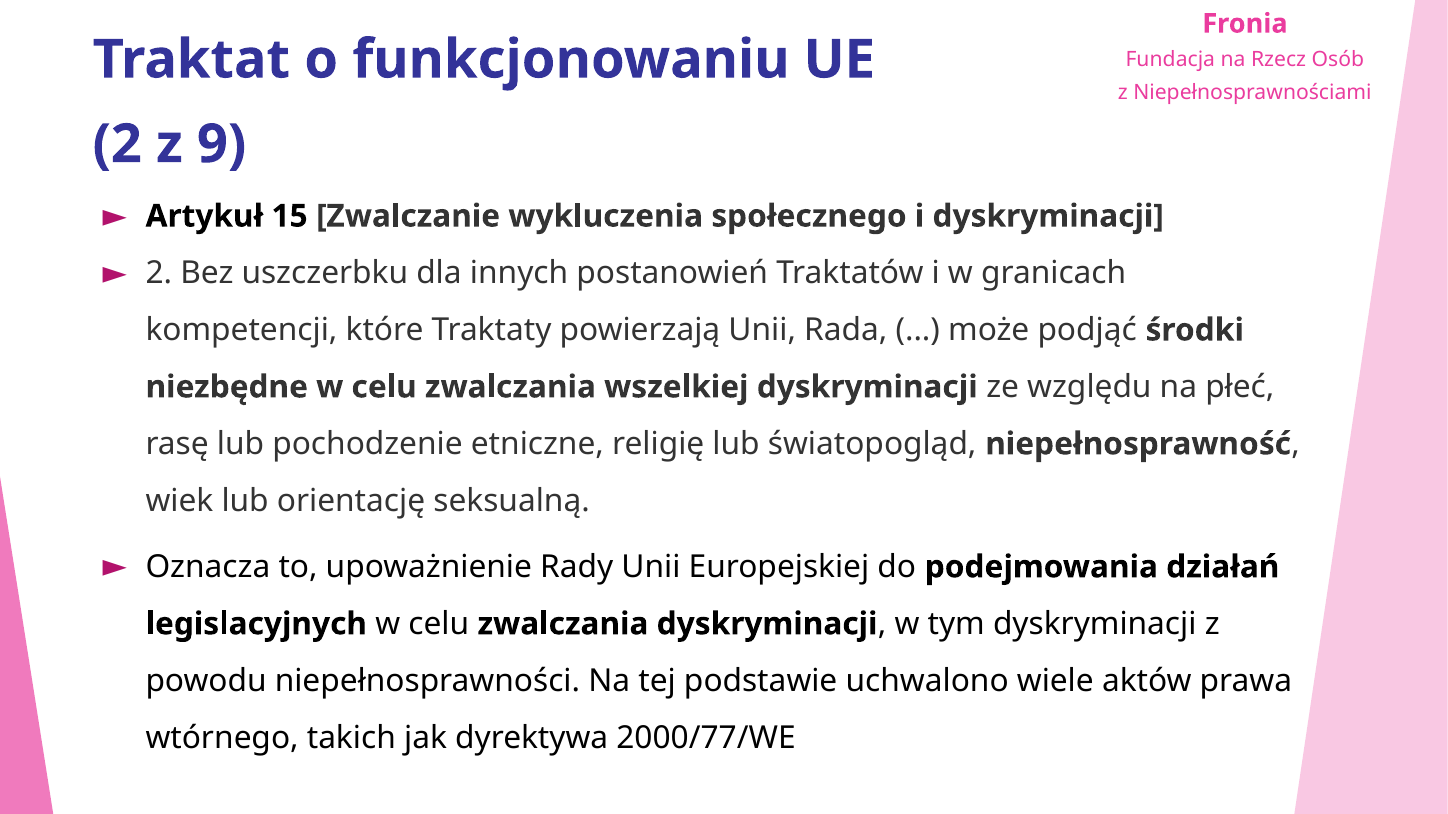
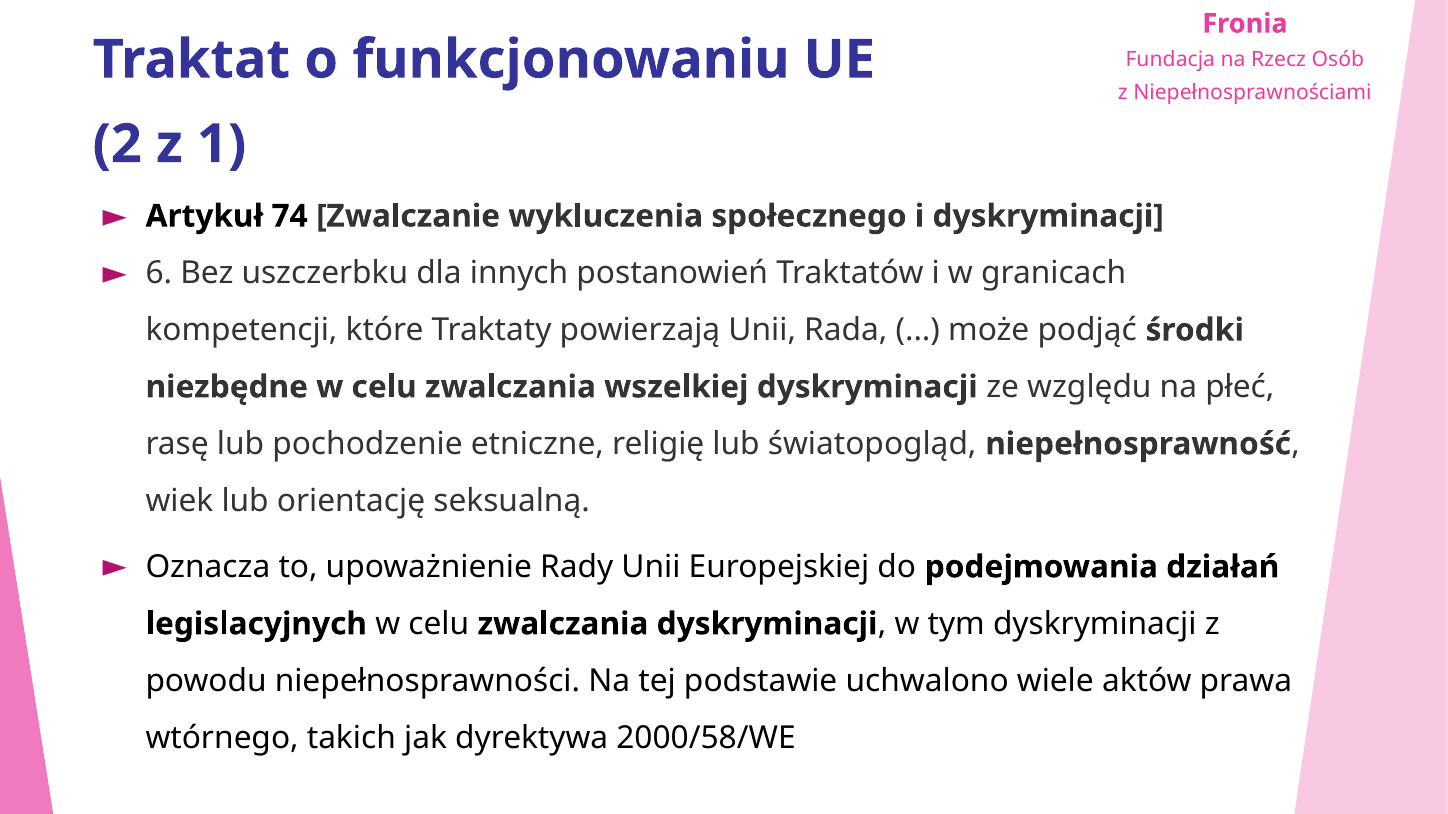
9: 9 -> 1
15: 15 -> 74
2 at (159, 273): 2 -> 6
2000/77/WE: 2000/77/WE -> 2000/58/WE
